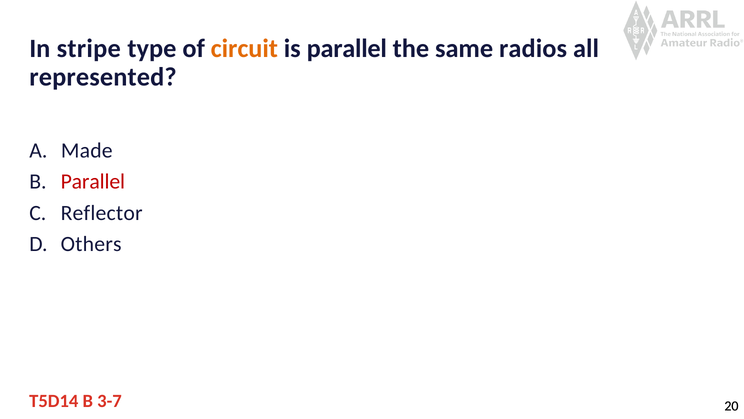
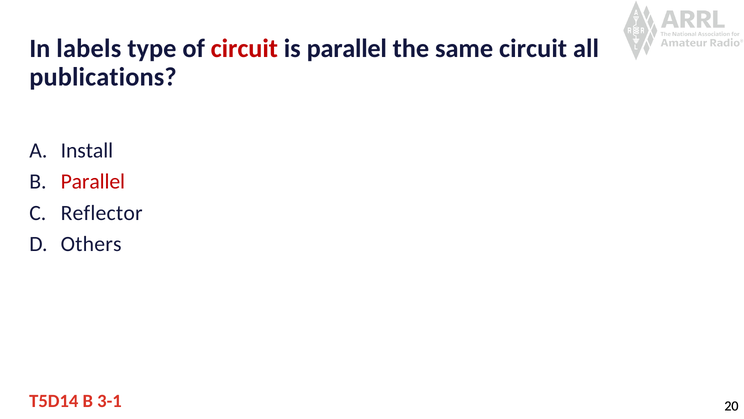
stripe: stripe -> labels
circuit at (244, 48) colour: orange -> red
same radios: radios -> circuit
represented: represented -> publications
Made: Made -> Install
3-7: 3-7 -> 3-1
